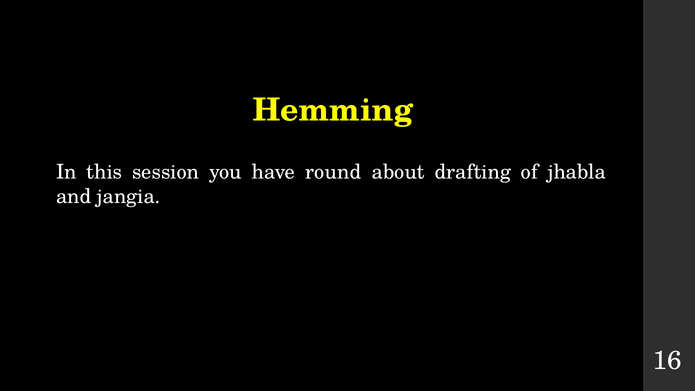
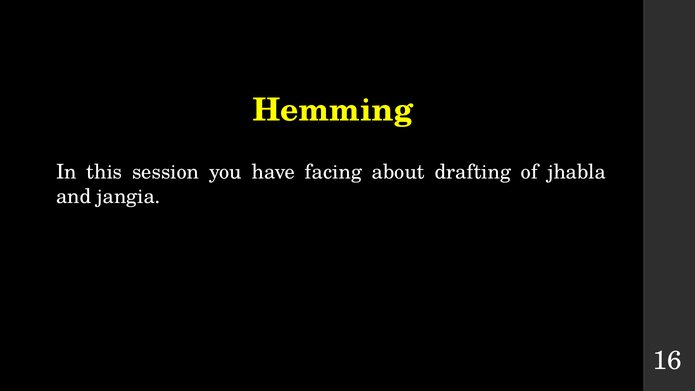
round: round -> facing
